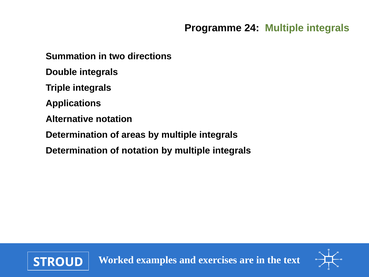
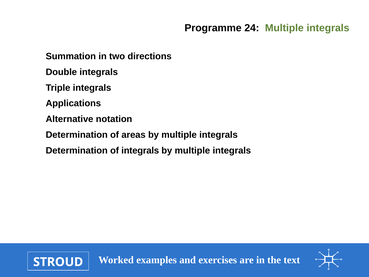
of notation: notation -> integrals
